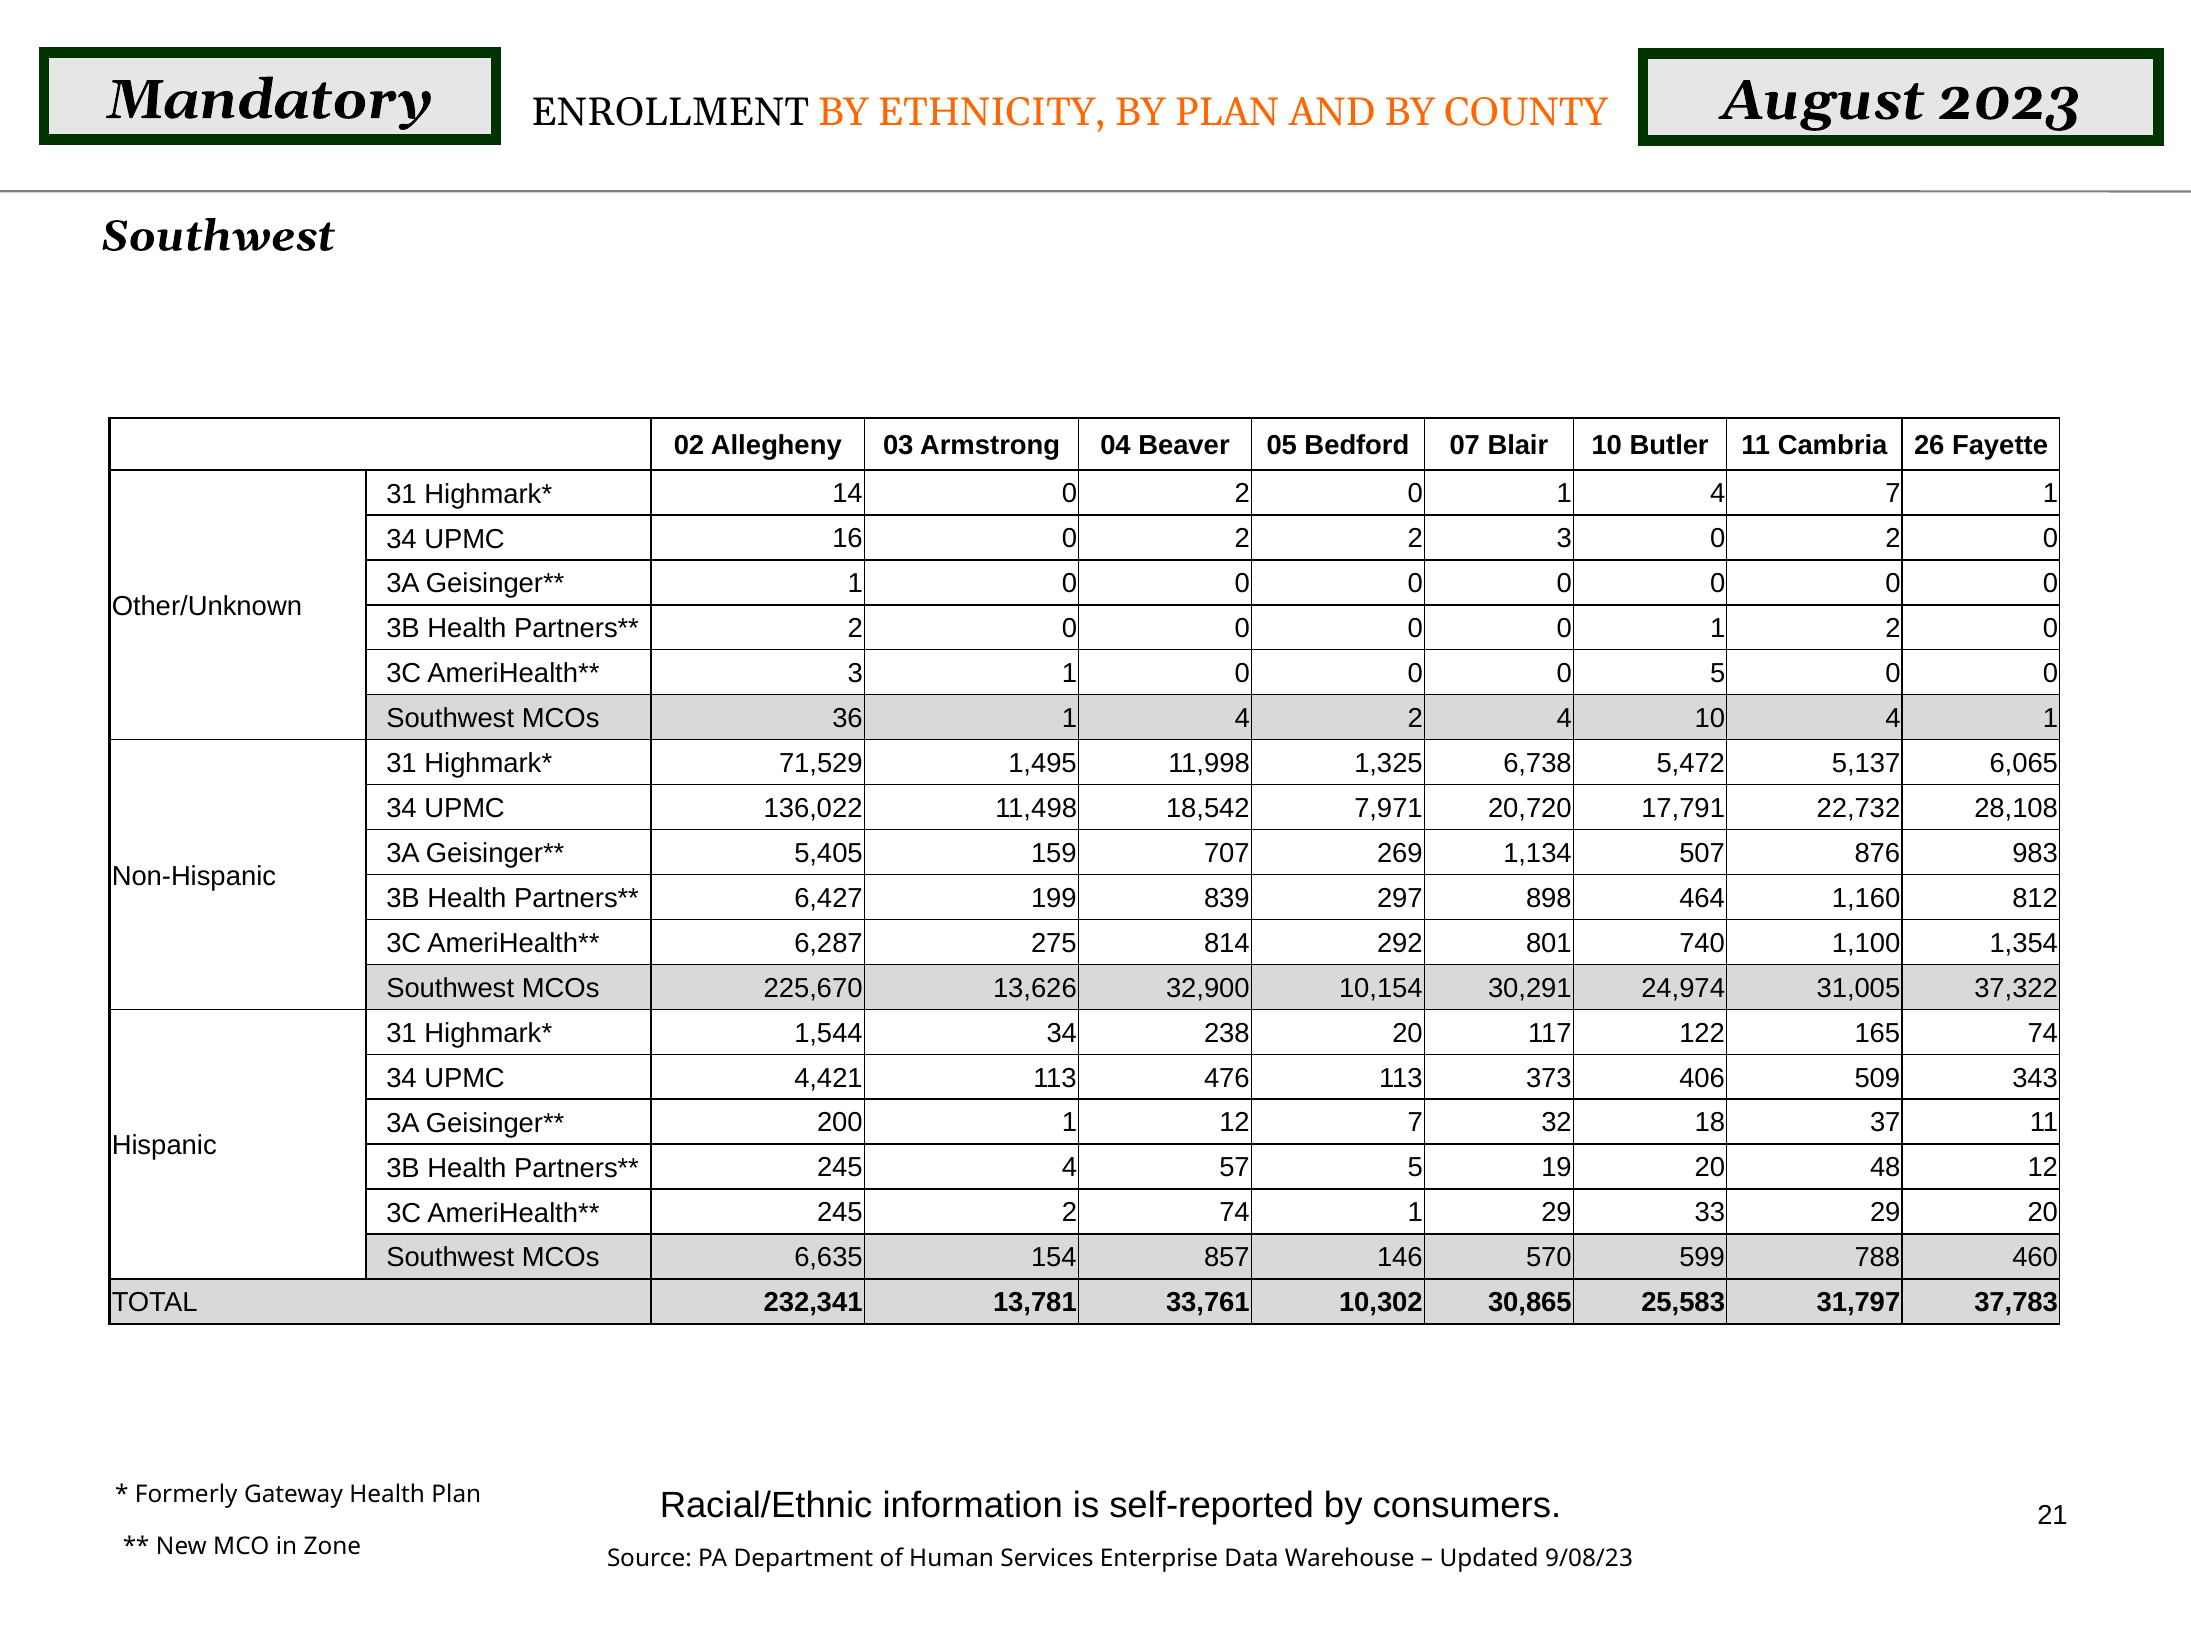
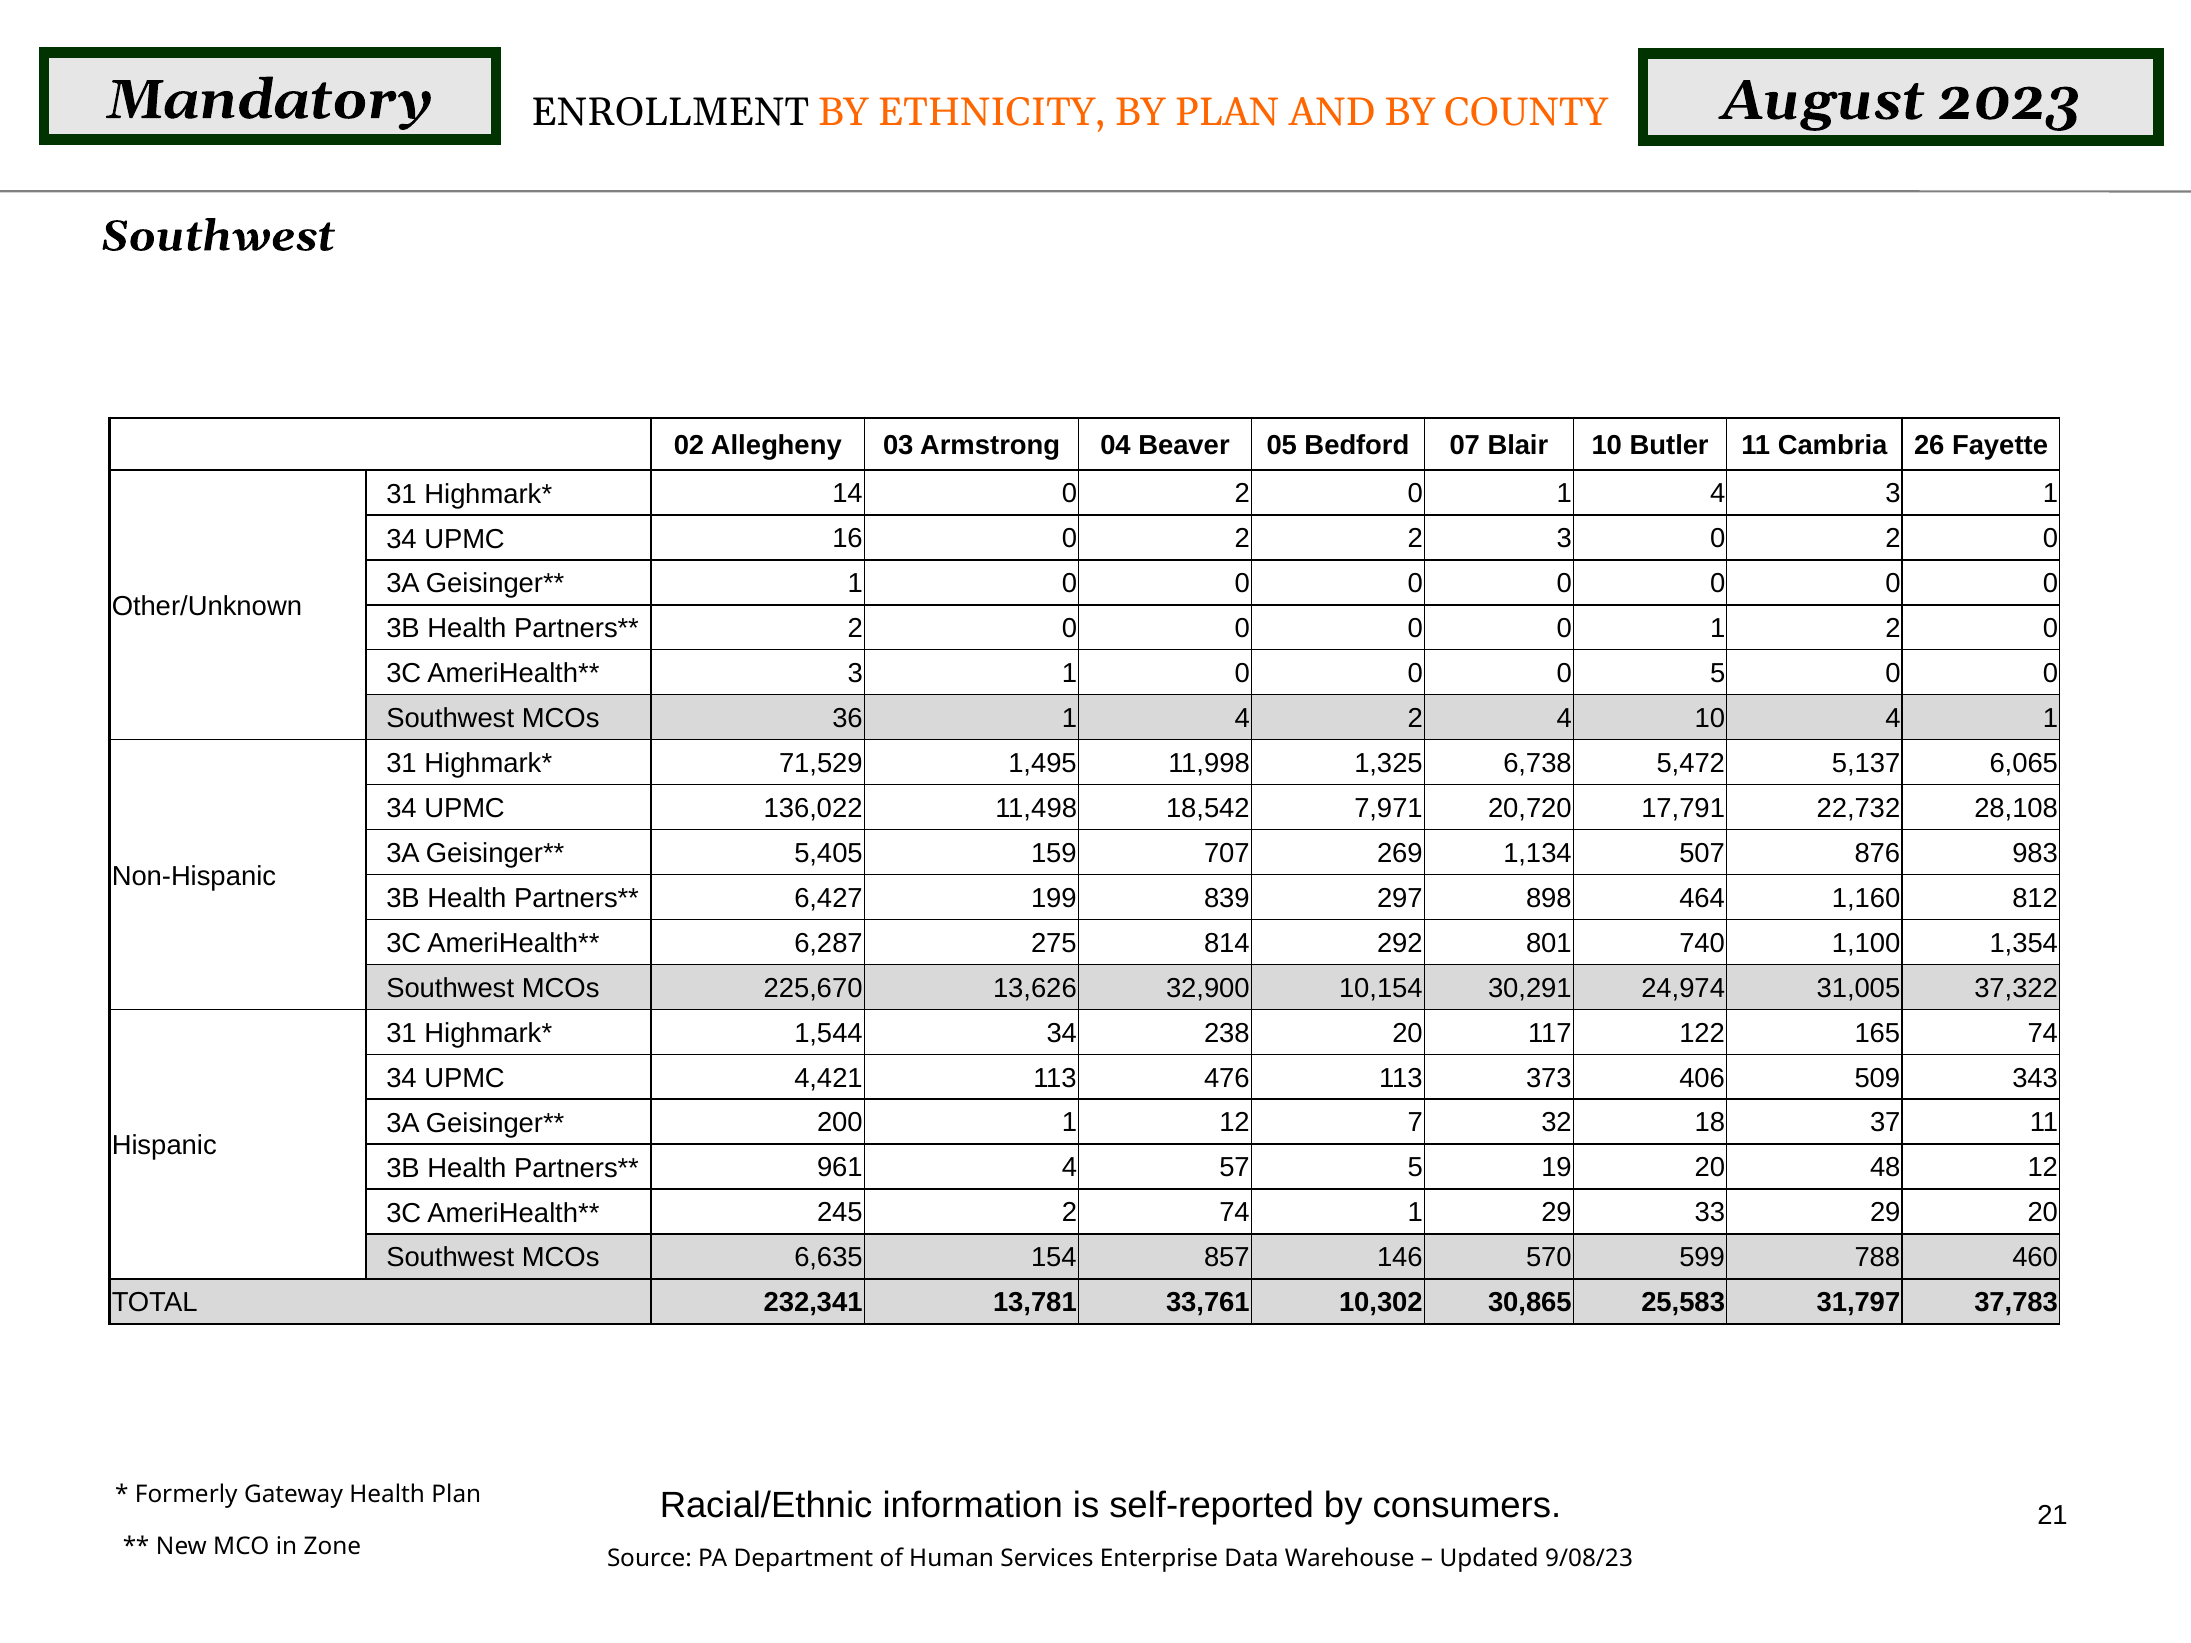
4 7: 7 -> 3
245 at (840, 1168): 245 -> 961
